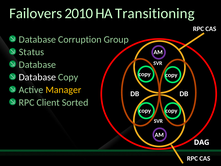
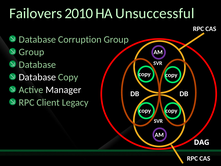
Transitioning: Transitioning -> Unsuccessful
Status at (32, 52): Status -> Group
Manager colour: yellow -> white
Sorted: Sorted -> Legacy
